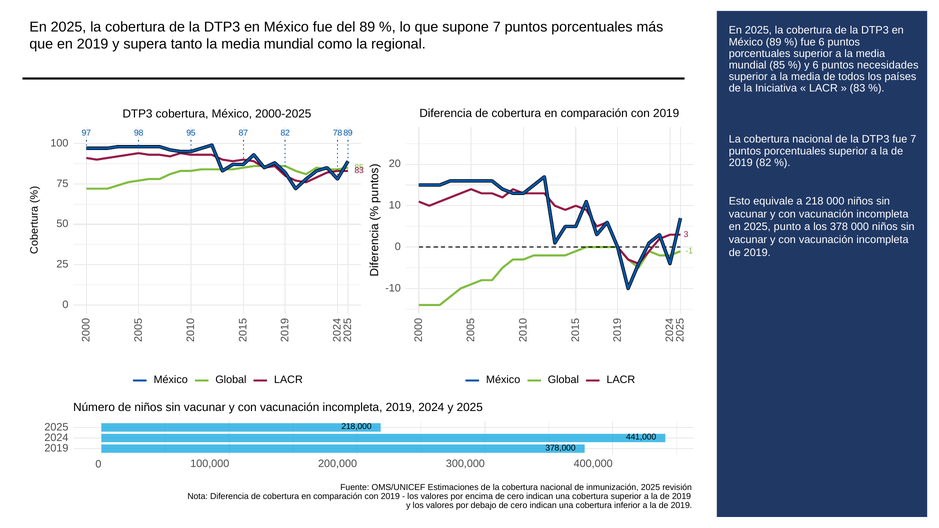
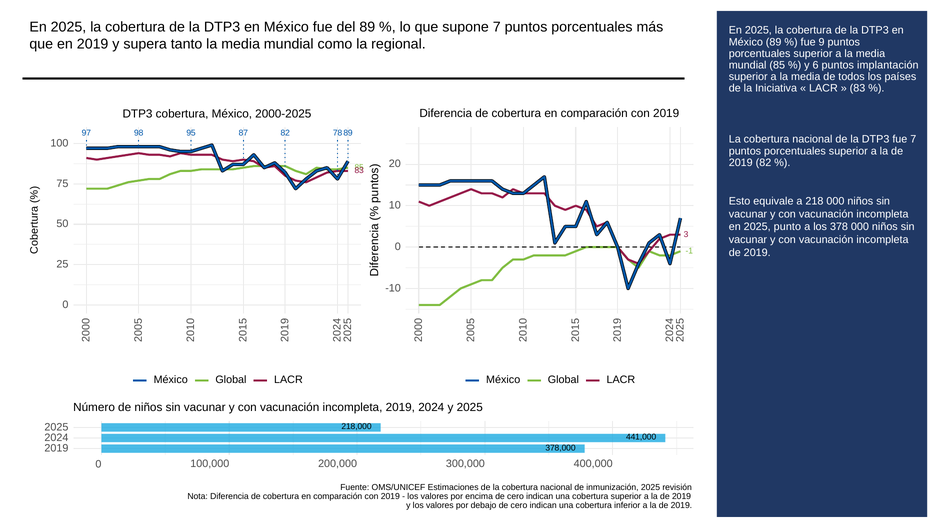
fue 6: 6 -> 9
necesidades: necesidades -> implantación
